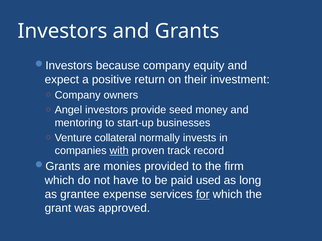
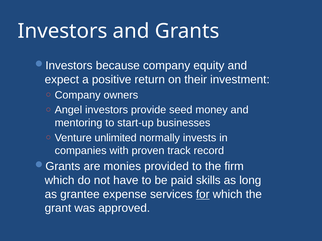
collateral: collateral -> unlimited
with underline: present -> none
used: used -> skills
